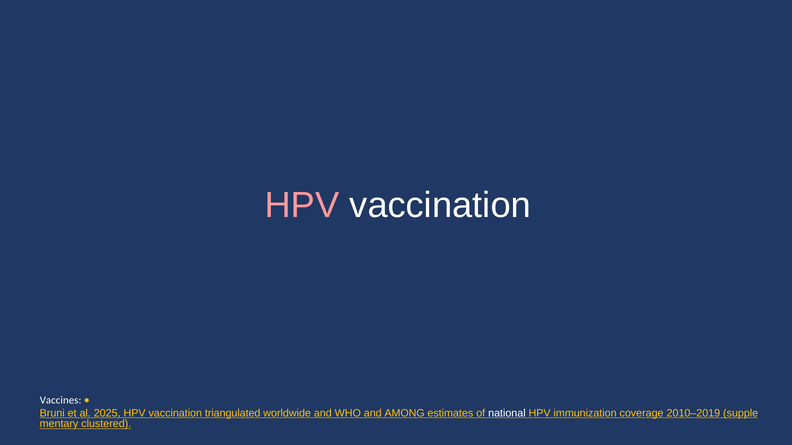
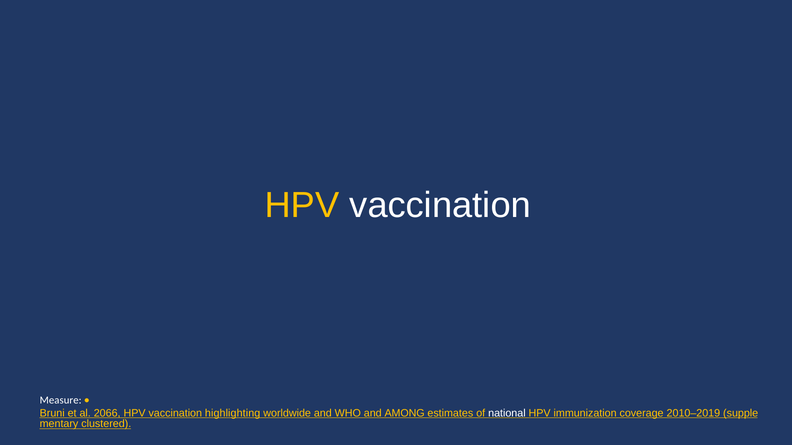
HPV at (302, 205) colour: pink -> yellow
Vaccines: Vaccines -> Measure
2025: 2025 -> 2066
triangulated: triangulated -> highlighting
